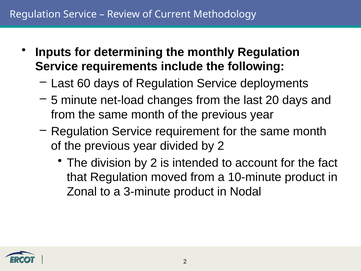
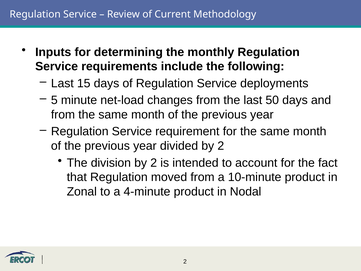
60: 60 -> 15
20: 20 -> 50
3-minute: 3-minute -> 4-minute
